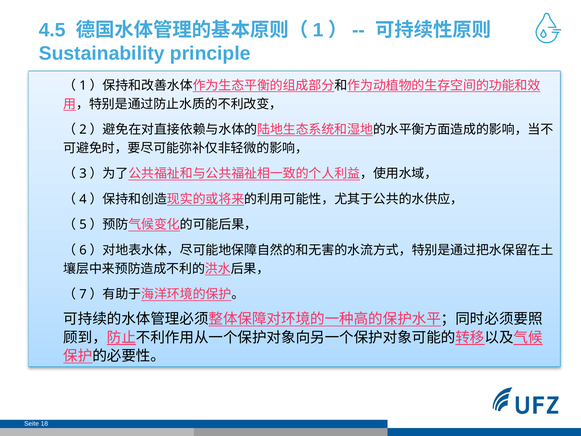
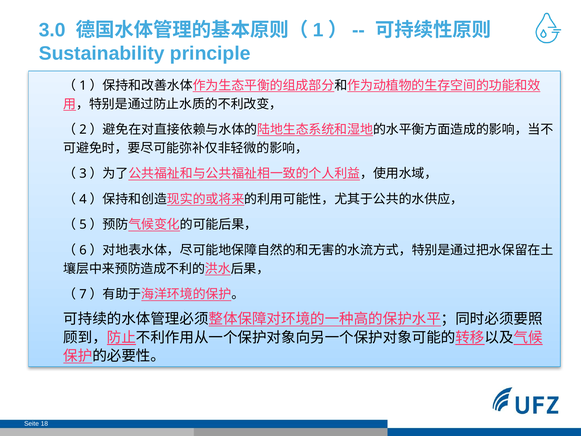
4.5: 4.5 -> 3.0
